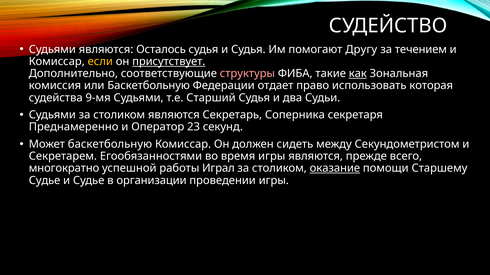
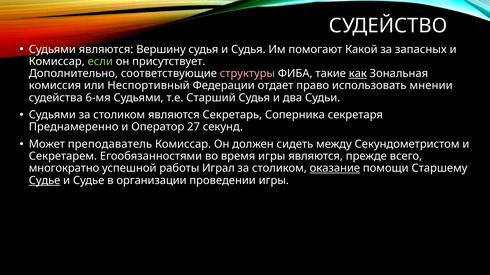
Осталось: Осталось -> Вершину
Другу: Другу -> Какой
течением: течением -> запасных
если colour: yellow -> light green
присутствует underline: present -> none
или Баскетбольную: Баскетбольную -> Неспортивный
которая: которая -> мнении
9-мя: 9-мя -> 6-мя
23: 23 -> 27
Может баскетбольную: баскетбольную -> преподаватель
Судье at (45, 181) underline: none -> present
